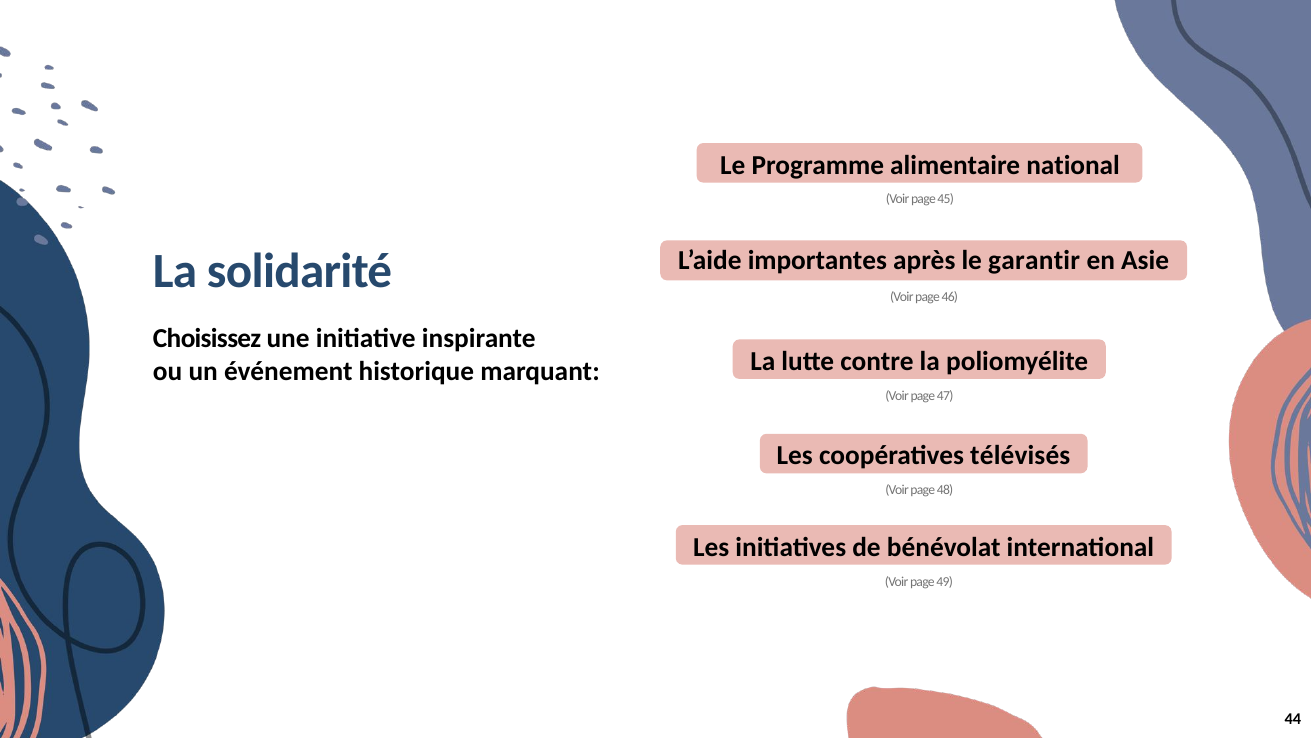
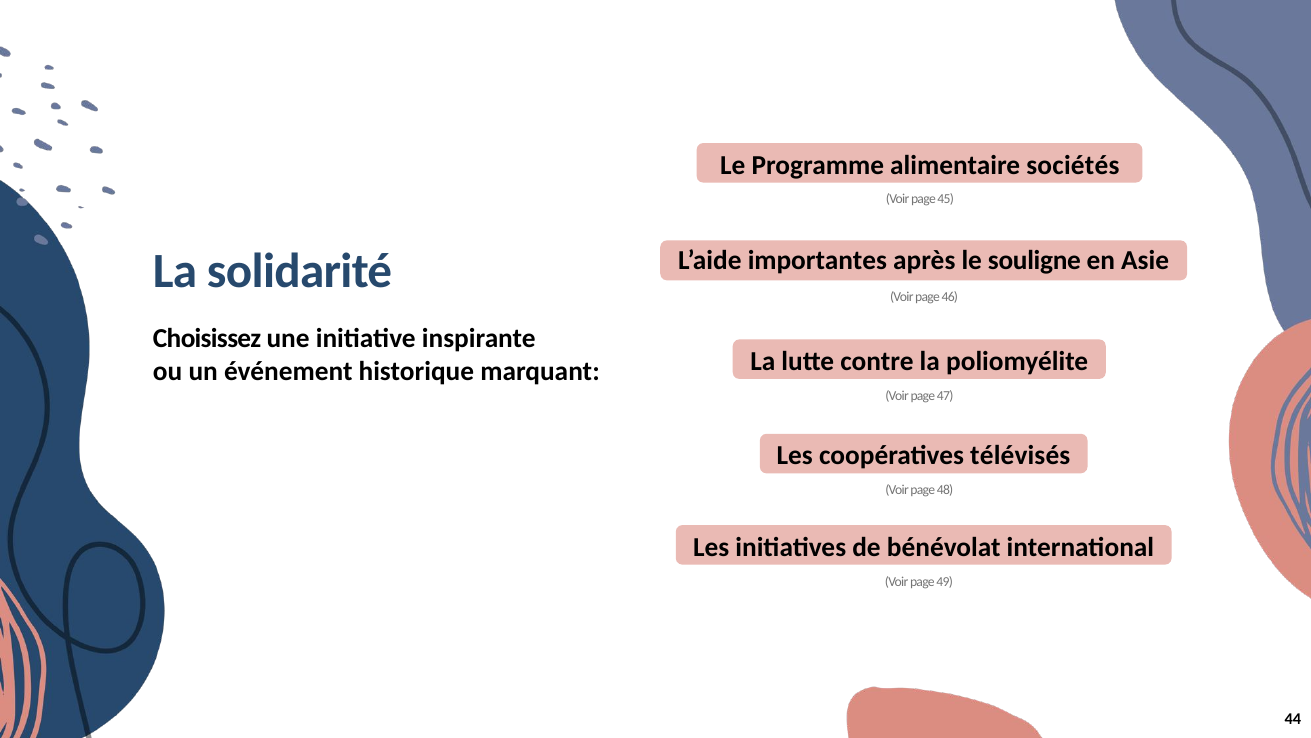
national: national -> sociétés
garantir: garantir -> souligne
